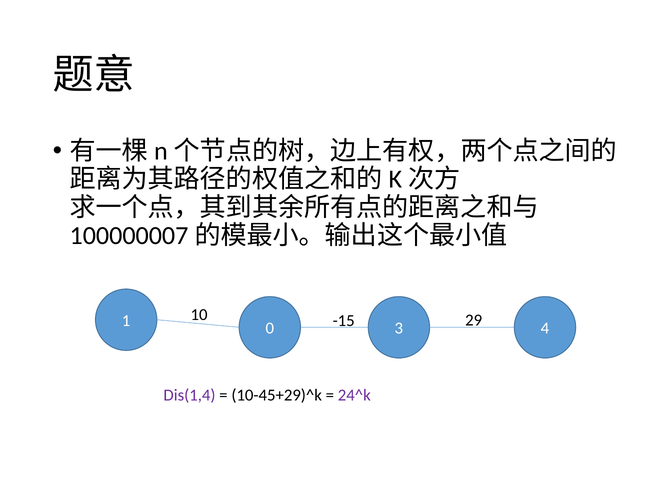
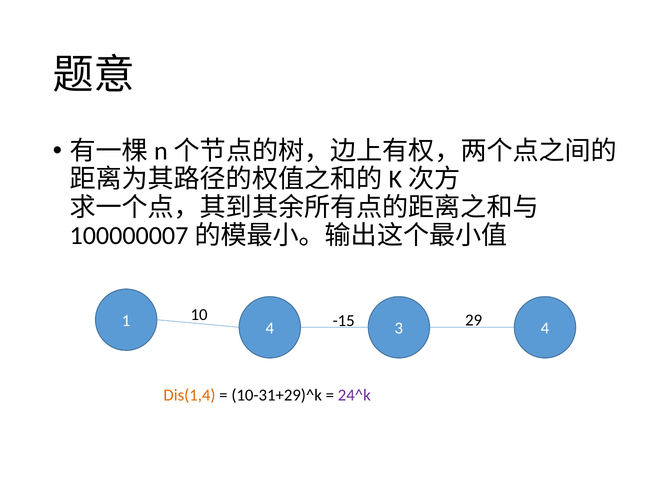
1 0: 0 -> 4
Dis(1,4 colour: purple -> orange
10-45+29)^k: 10-45+29)^k -> 10-31+29)^k
